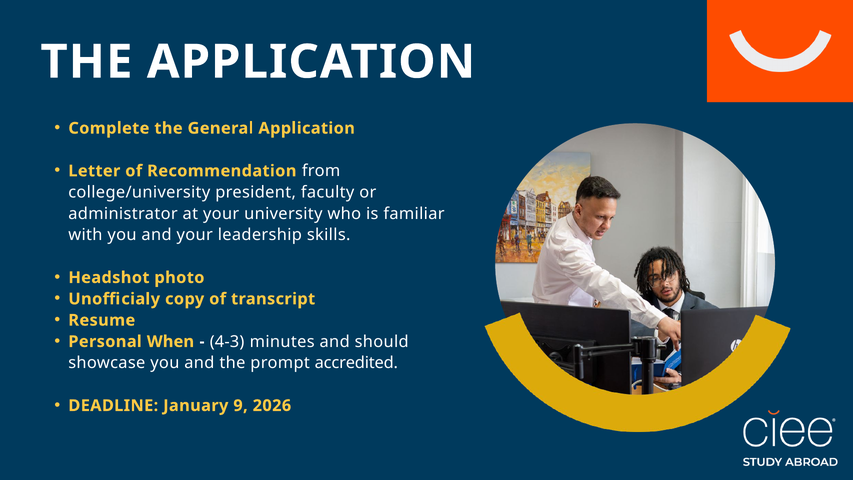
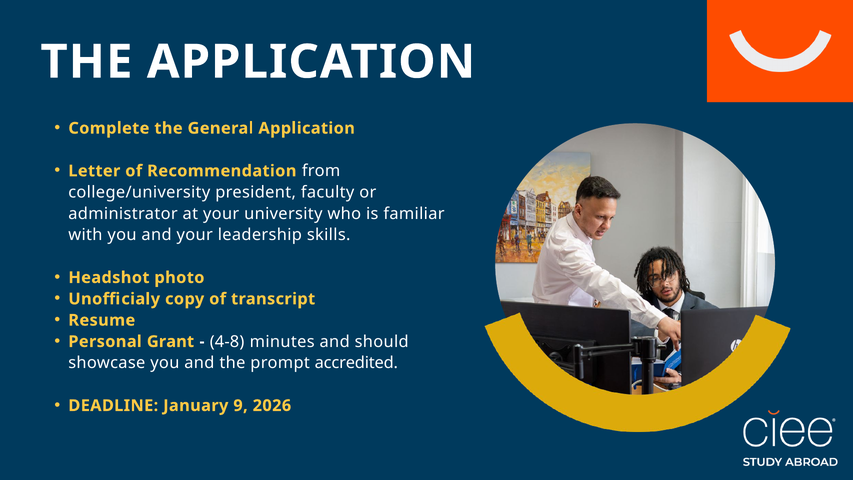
When: When -> Grant
4-3: 4-3 -> 4-8
